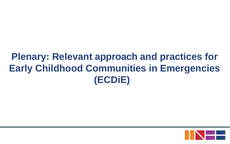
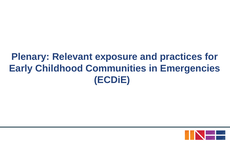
approach: approach -> exposure
